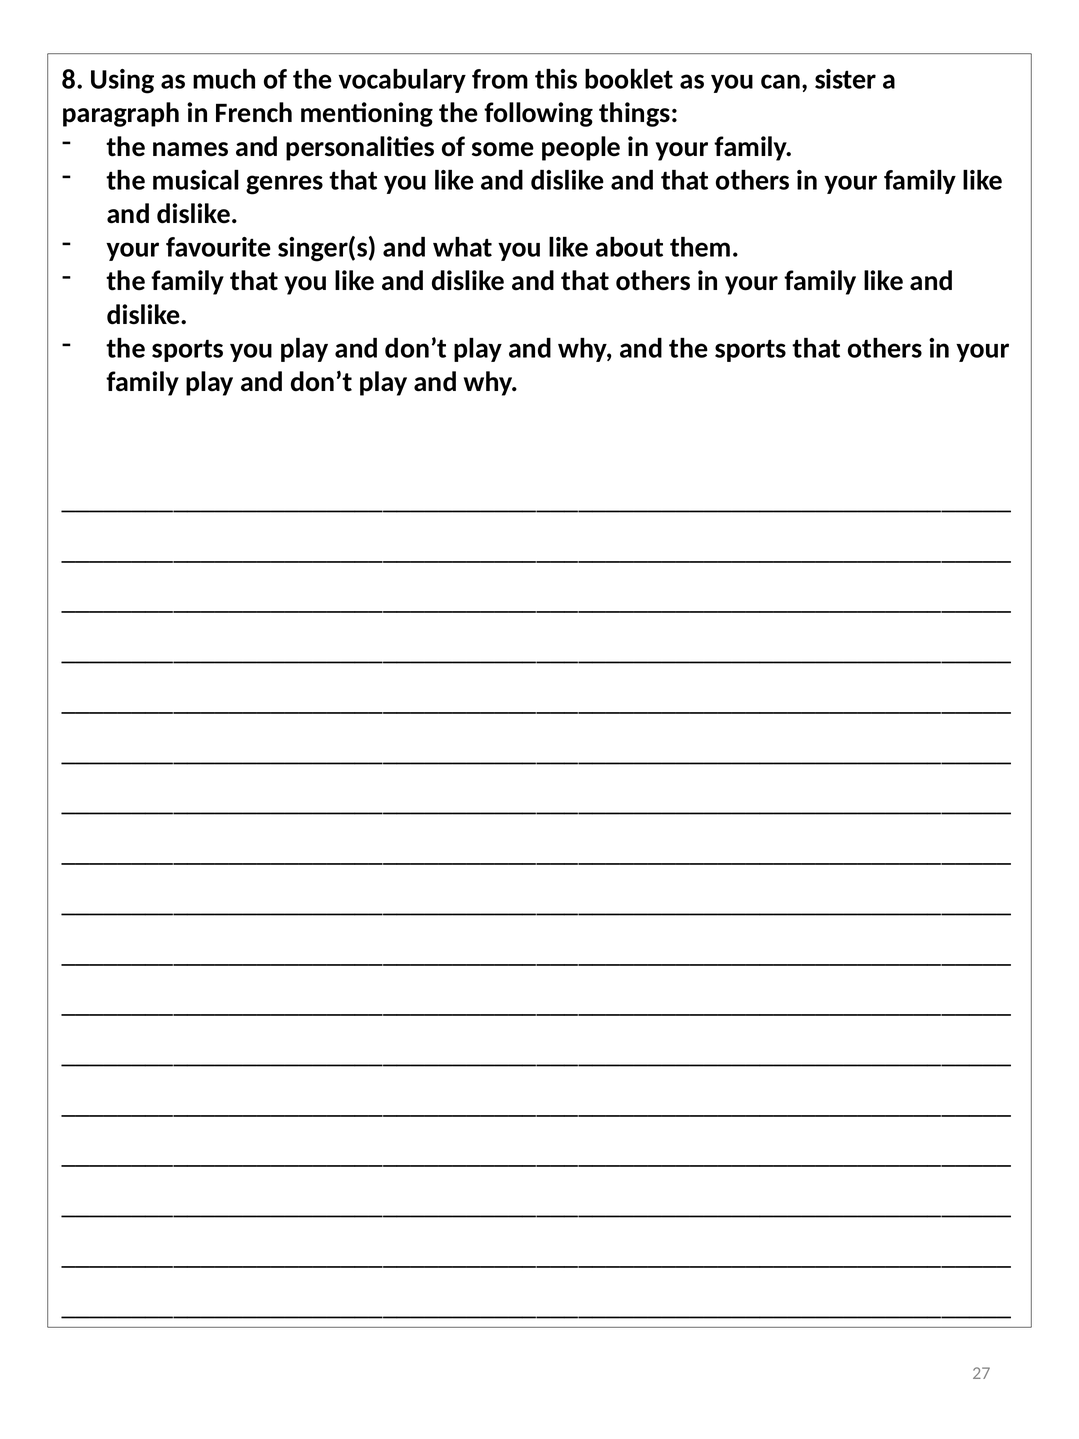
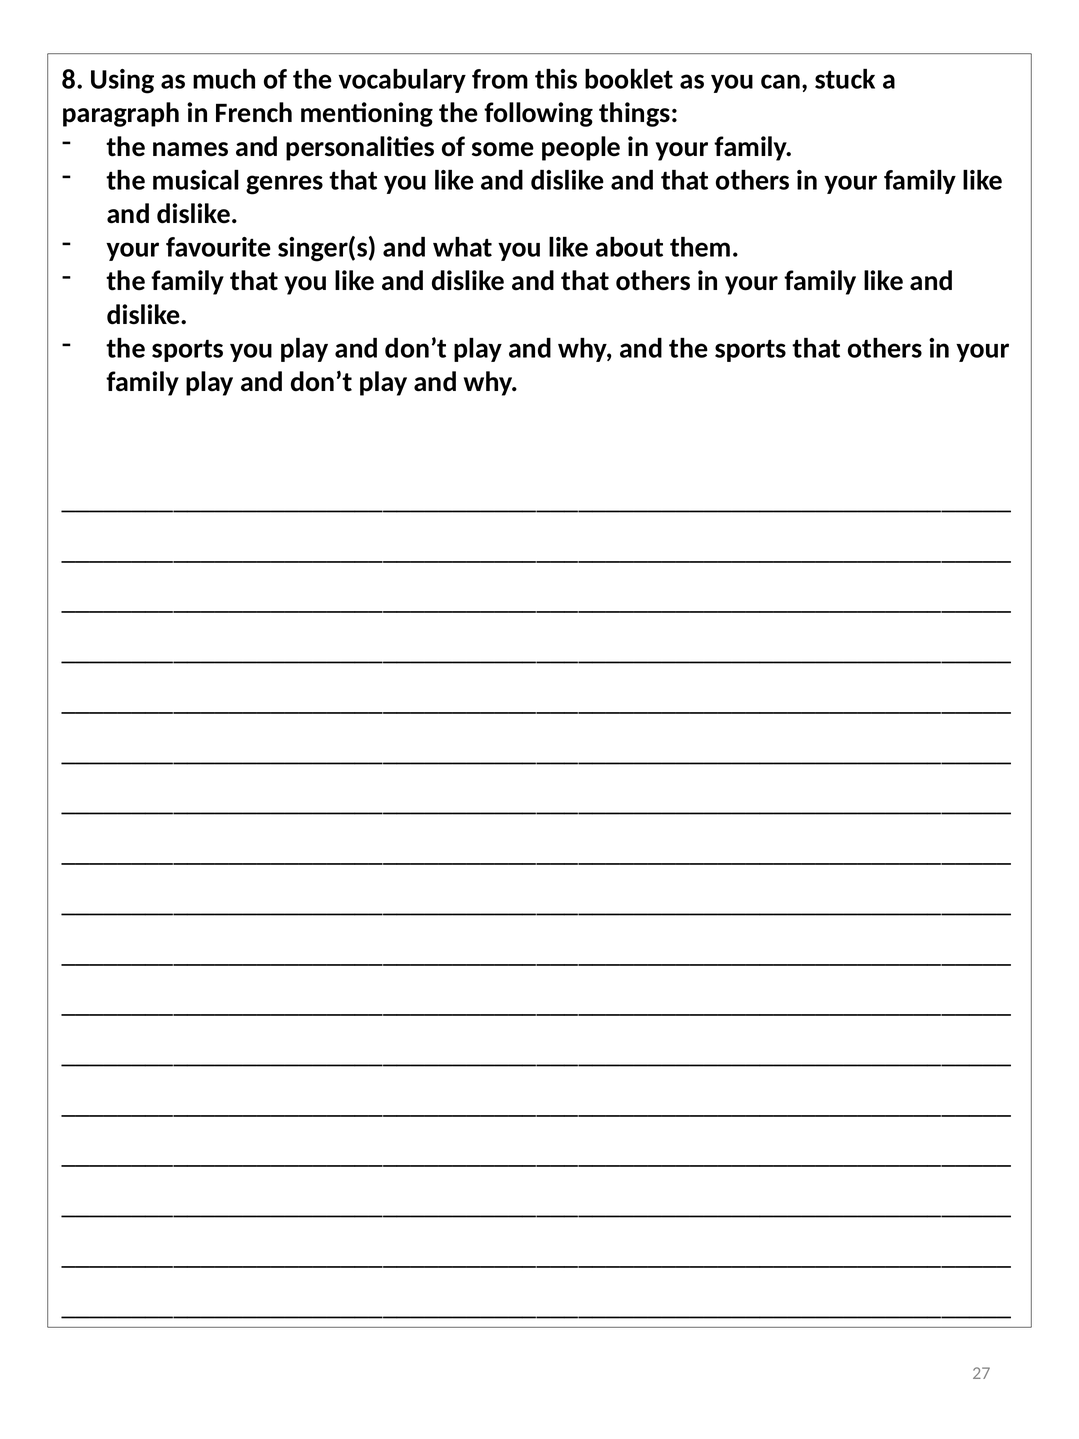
sister: sister -> stuck
